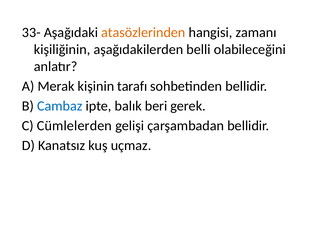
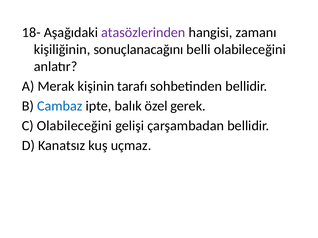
33-: 33- -> 18-
atasözlerinden colour: orange -> purple
aşağıdakilerden: aşağıdakilerden -> sonuçlanacağını
beri: beri -> özel
C Cümlelerden: Cümlelerden -> Olabileceğini
